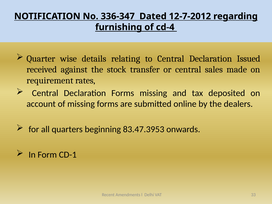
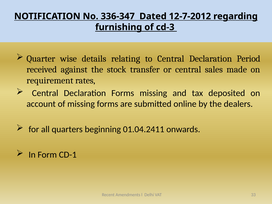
cd-4: cd-4 -> cd-3
Issued: Issued -> Period
83.47.3953: 83.47.3953 -> 01.04.2411
